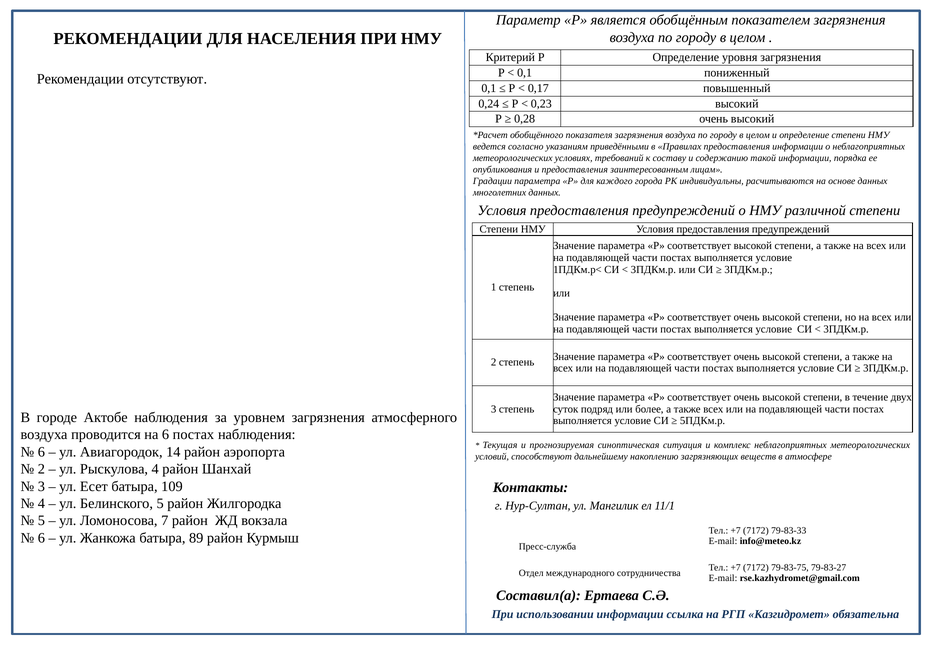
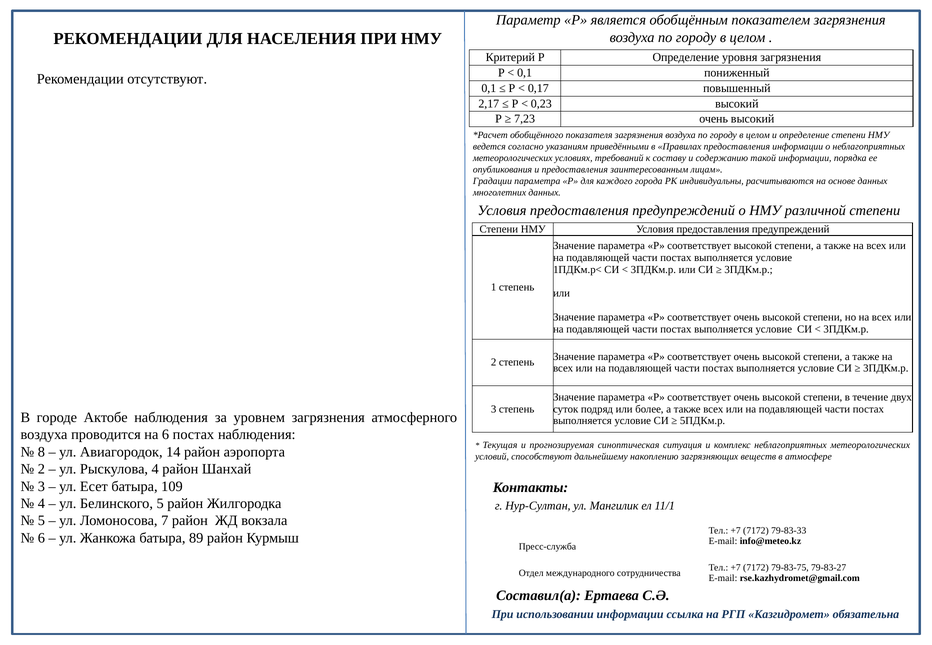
0,24: 0,24 -> 2,17
0,28: 0,28 -> 7,23
6 at (41, 452): 6 -> 8
